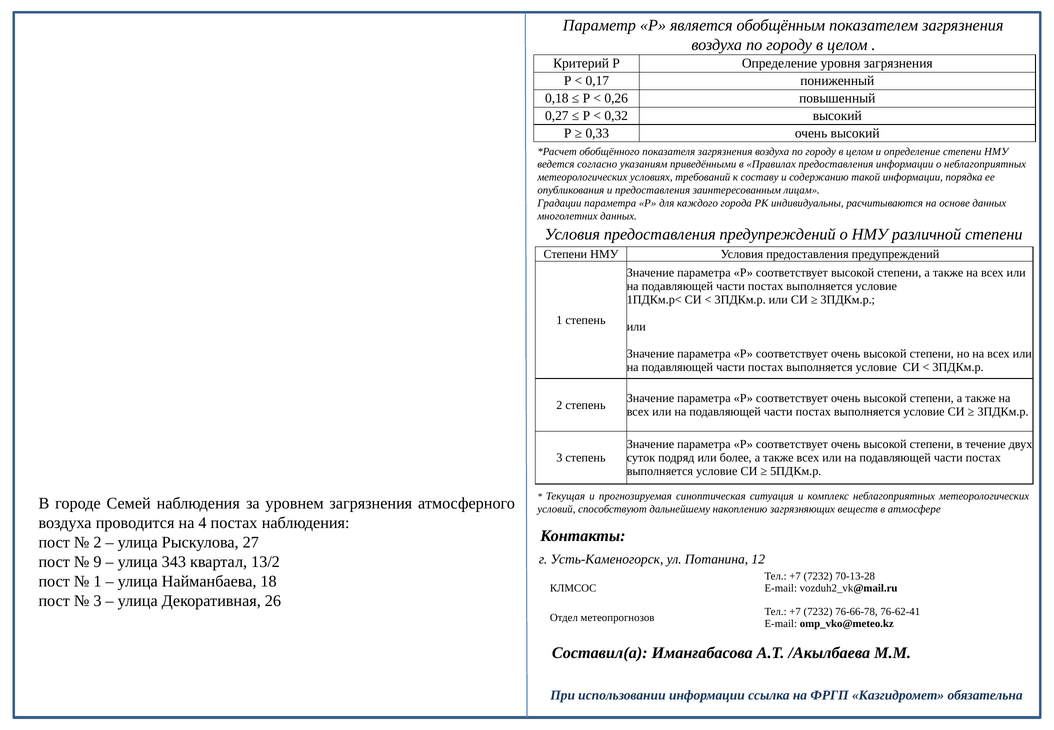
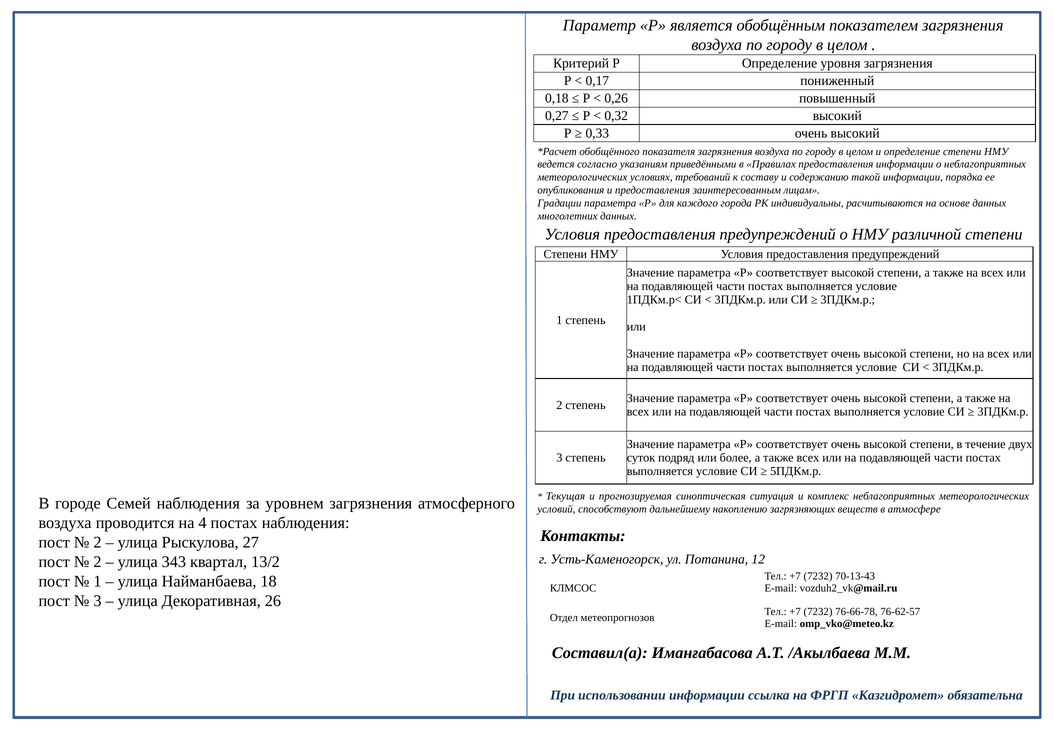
9 at (97, 562): 9 -> 2
70-13-28: 70-13-28 -> 70-13-43
76-62-41: 76-62-41 -> 76-62-57
